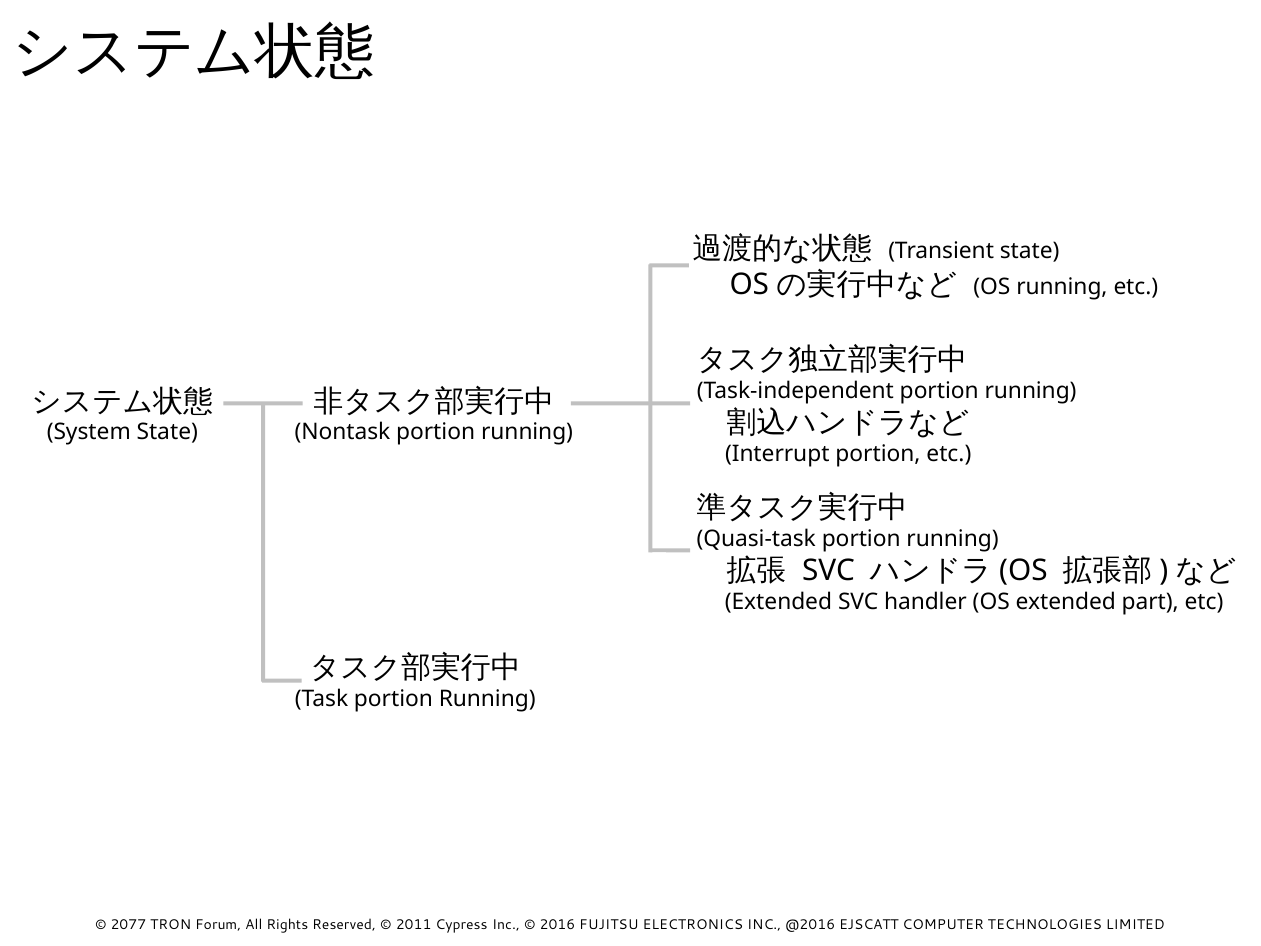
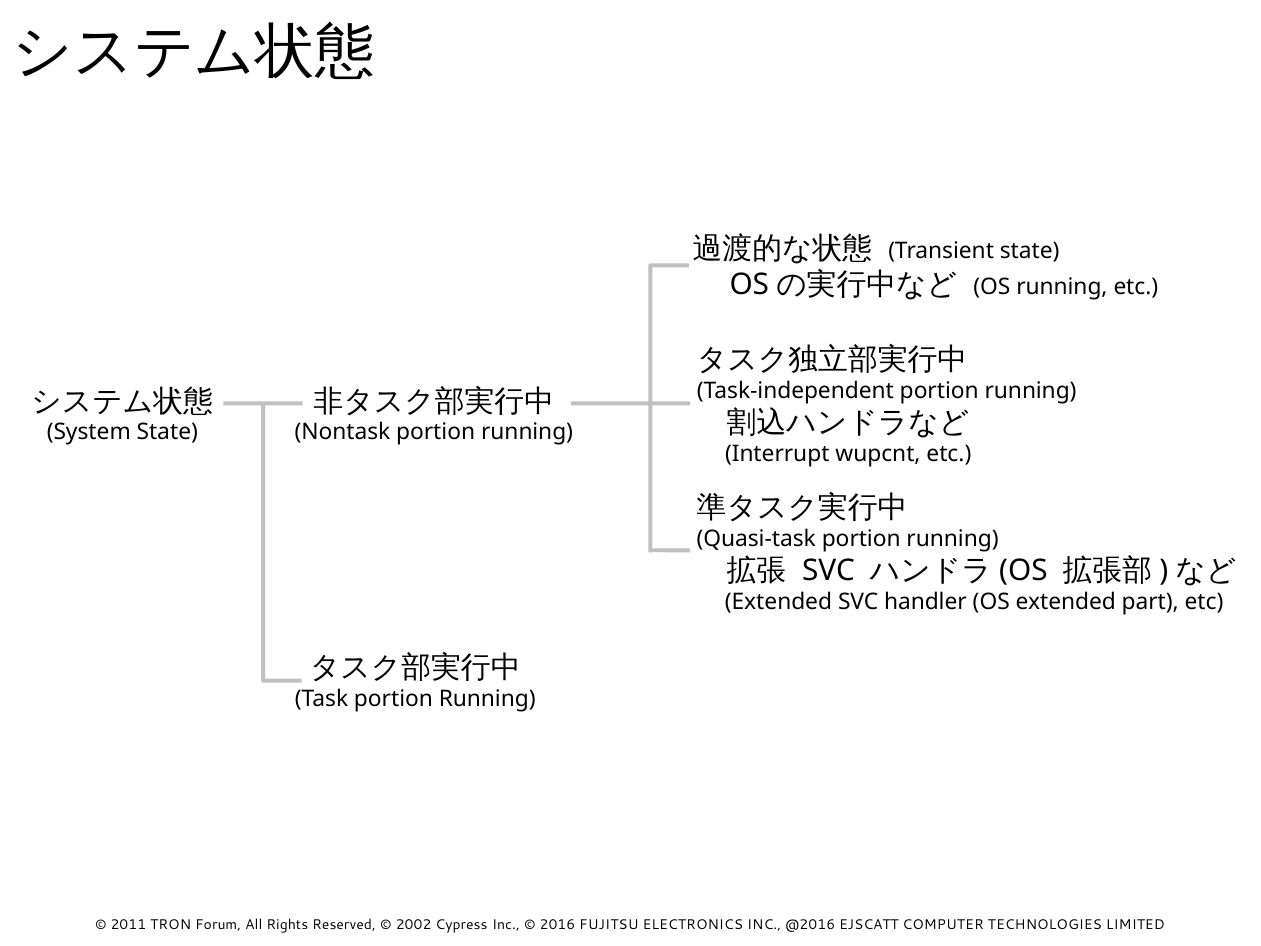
Interrupt portion: portion -> wupcnt
2077: 2077 -> 2011
2011: 2011 -> 2002
